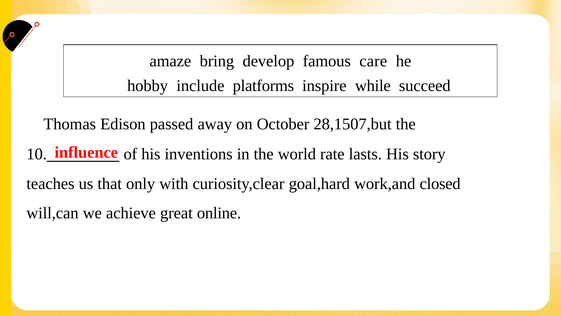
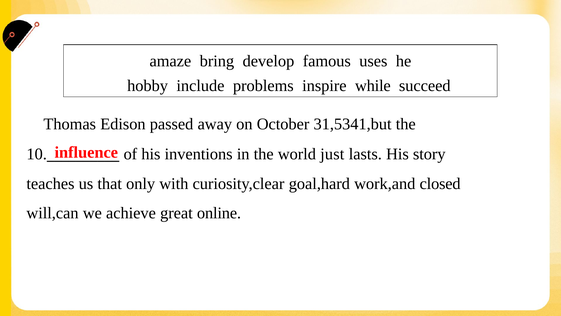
care: care -> uses
platforms: platforms -> problems
28,1507,but: 28,1507,but -> 31,5341,but
rate: rate -> just
